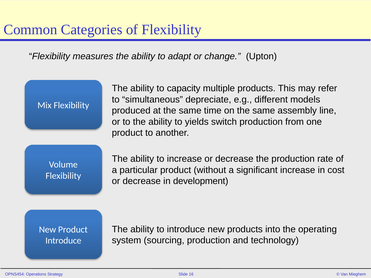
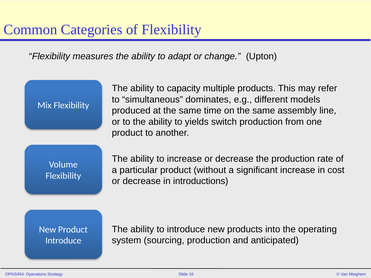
depreciate: depreciate -> dominates
development: development -> introductions
technology: technology -> anticipated
